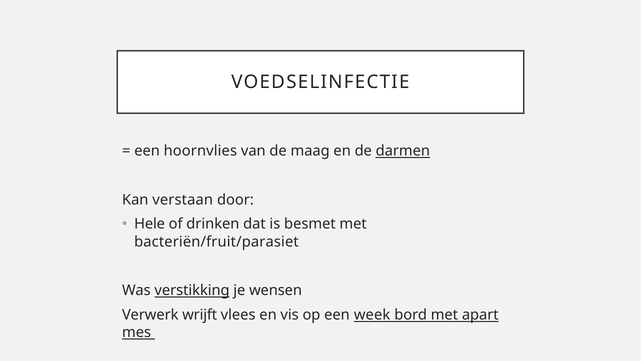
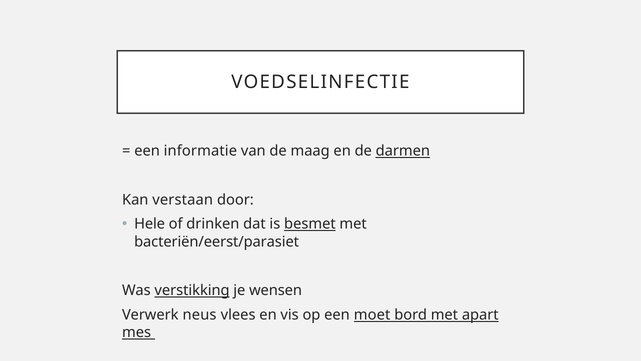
hoornvlies: hoornvlies -> informatie
besmet underline: none -> present
bacteriën/fruit/parasiet: bacteriën/fruit/parasiet -> bacteriën/eerst/parasiet
wrijft: wrijft -> neus
week: week -> moet
